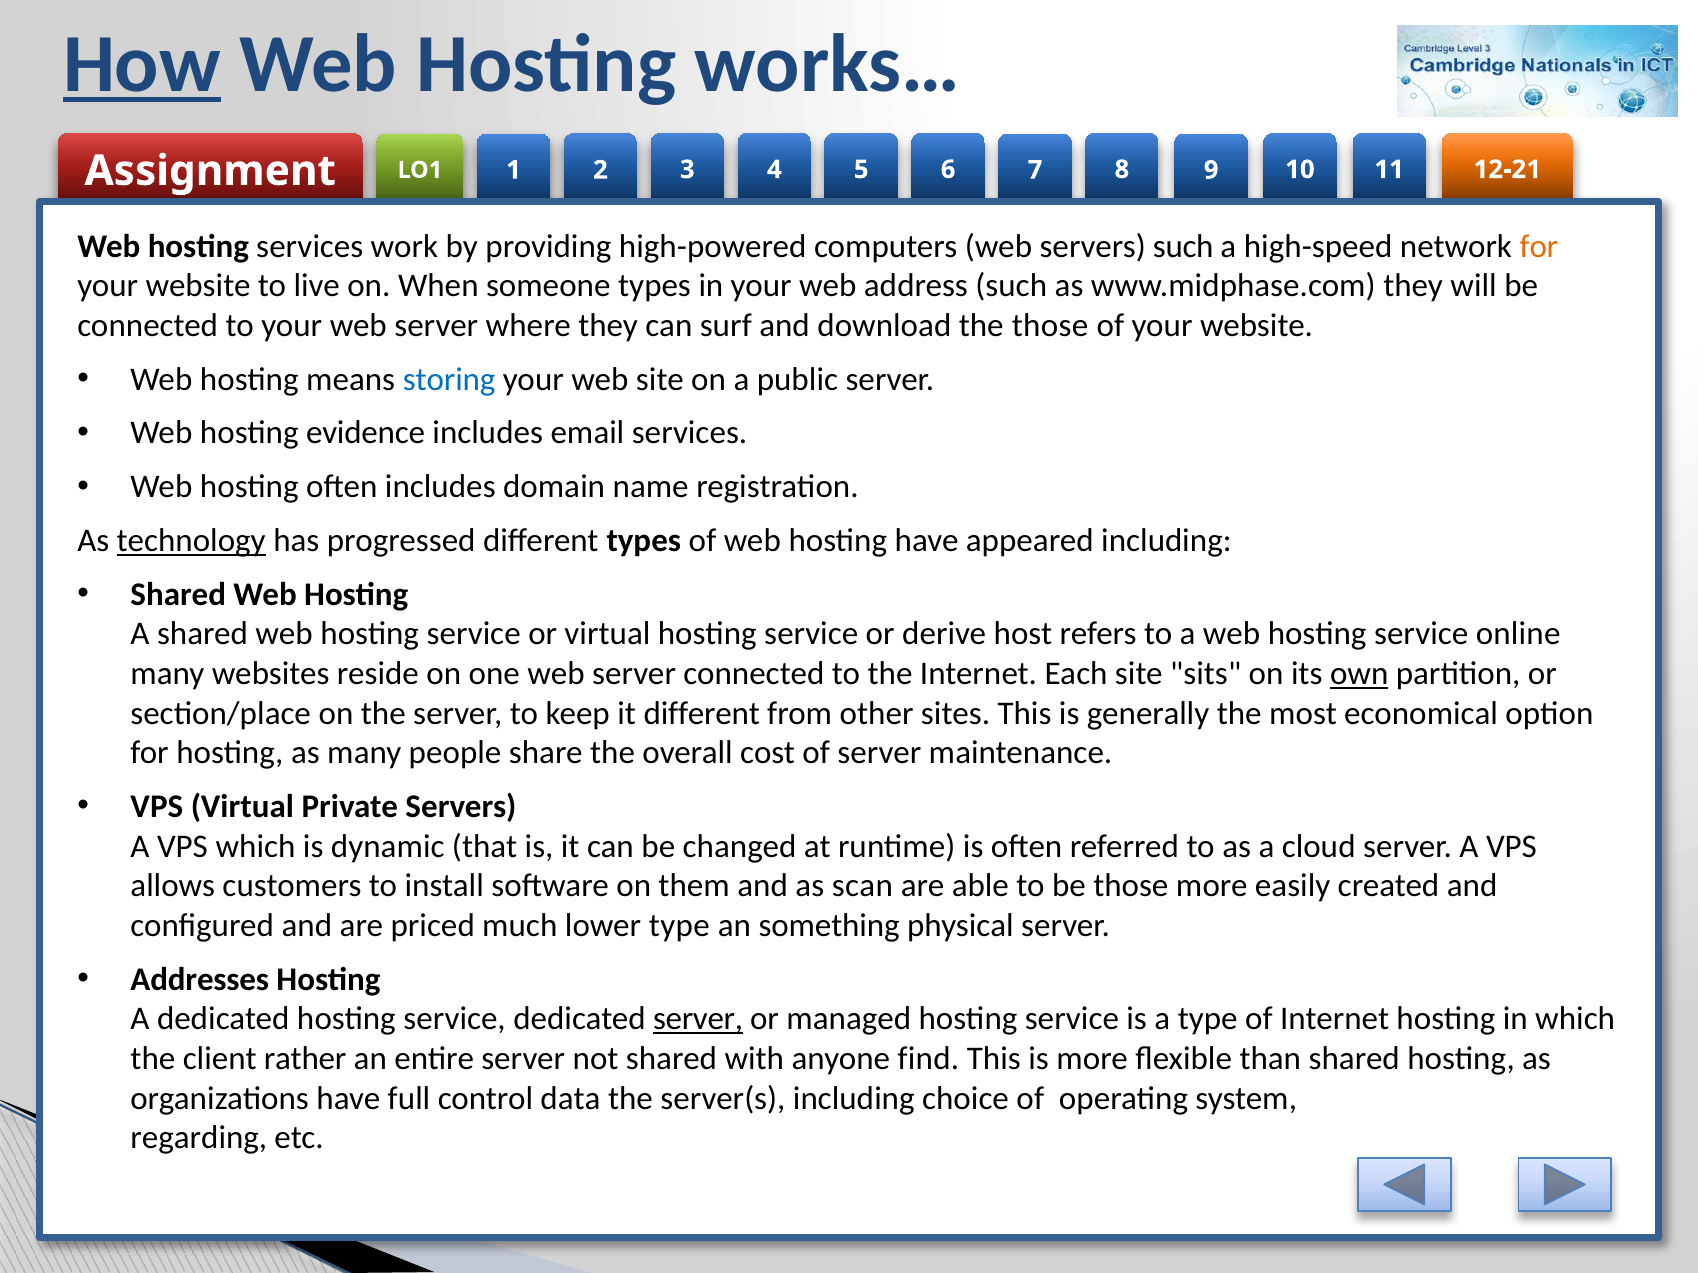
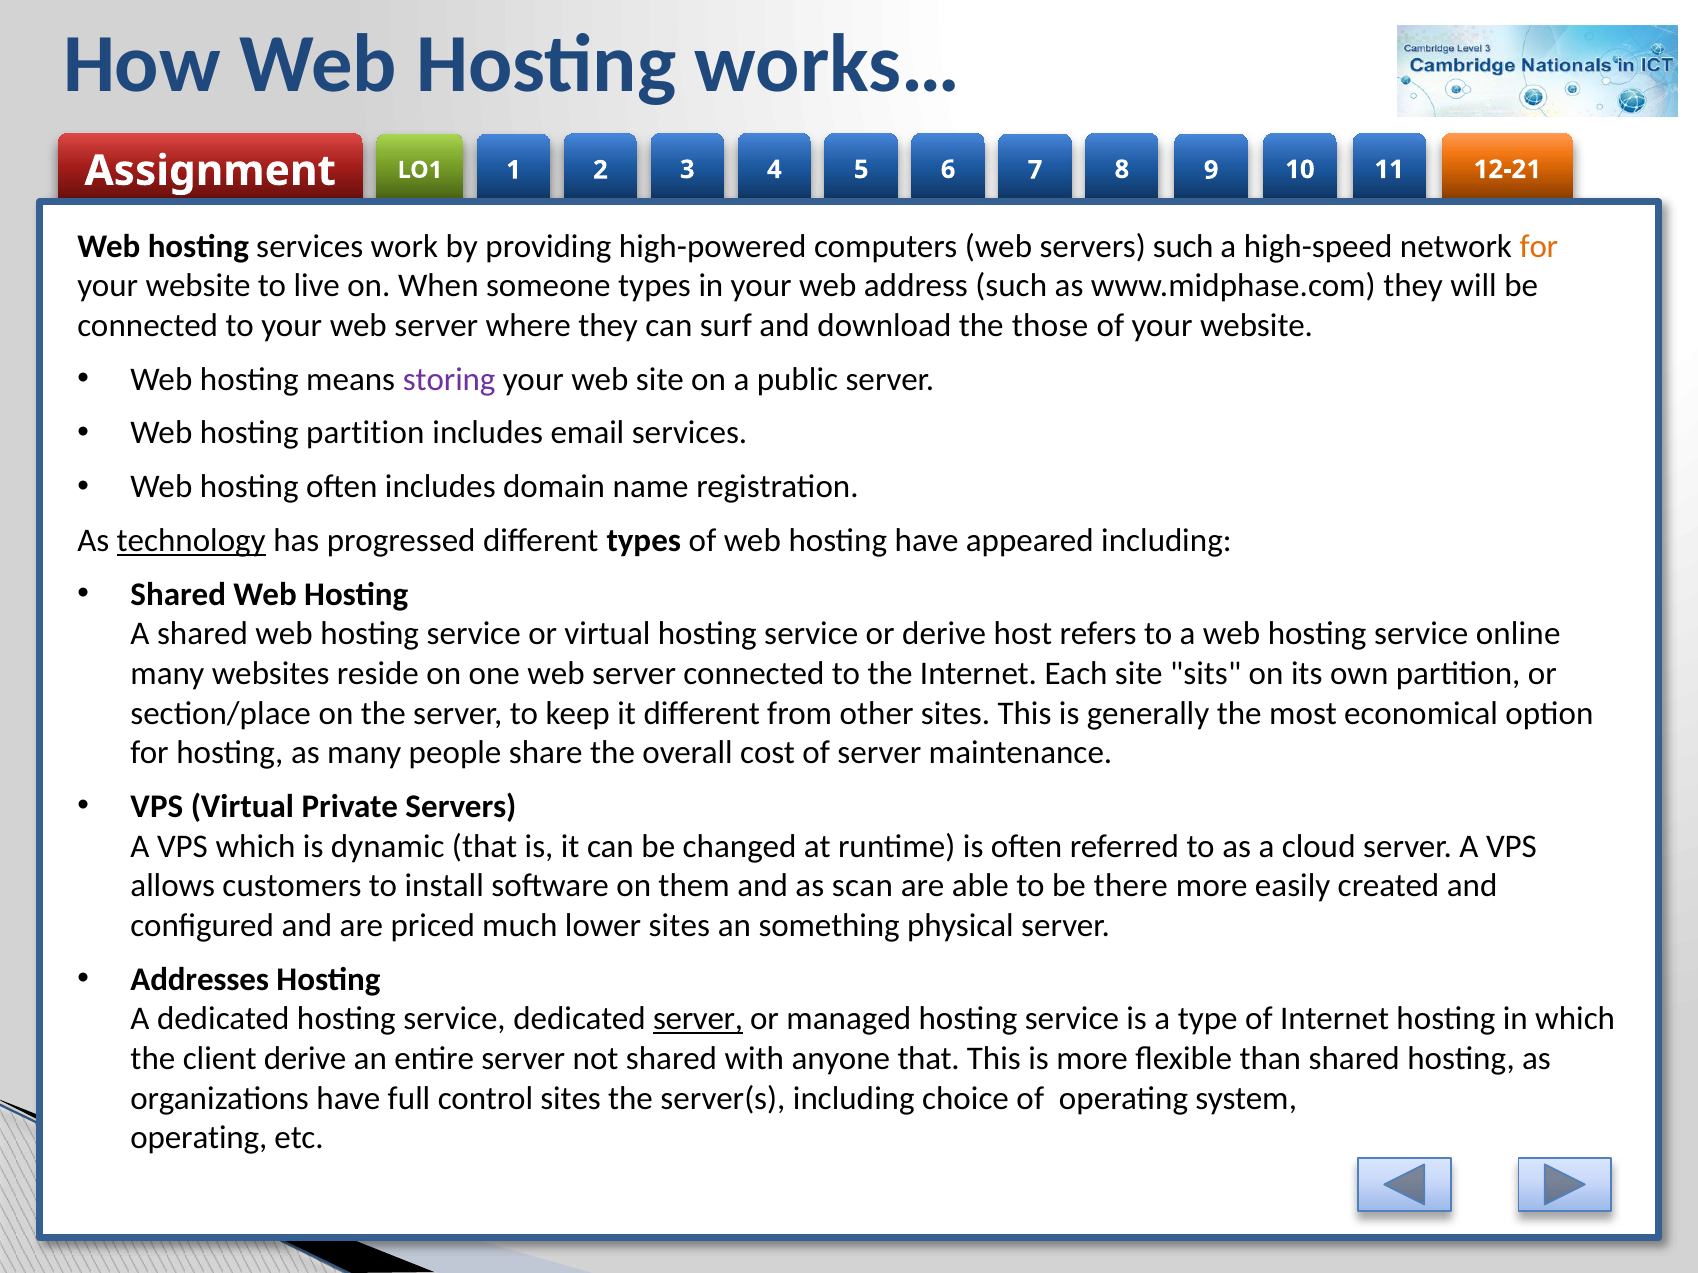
How underline: present -> none
storing colour: blue -> purple
hosting evidence: evidence -> partition
own underline: present -> none
be those: those -> there
lower type: type -> sites
client rather: rather -> derive
anyone find: find -> that
control data: data -> sites
regarding at (199, 1138): regarding -> operating
